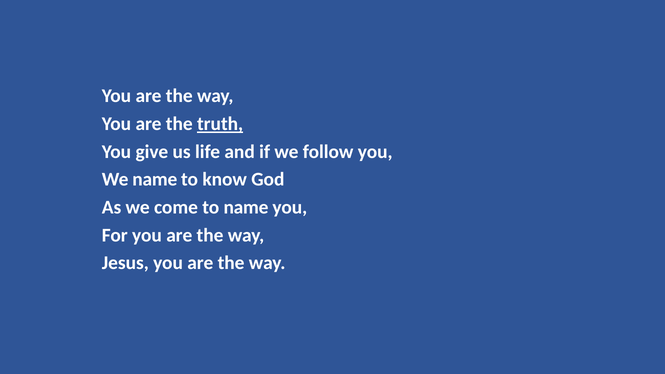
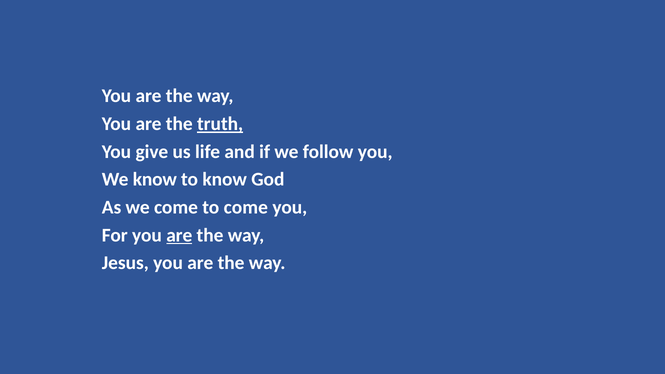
We name: name -> know
to name: name -> come
are at (179, 235) underline: none -> present
